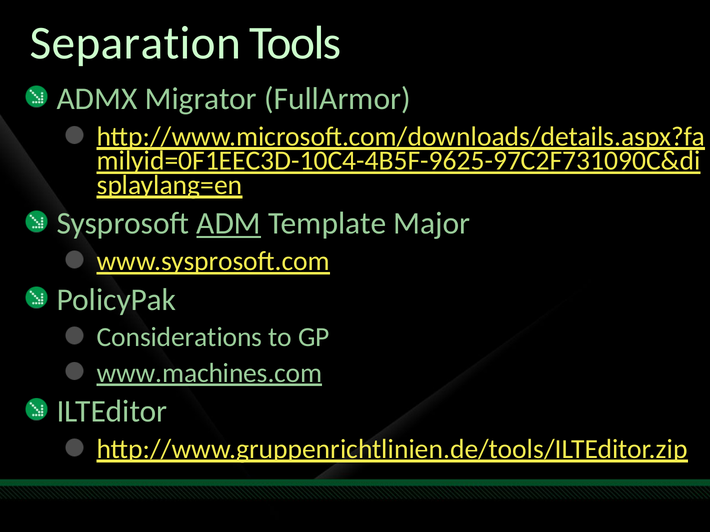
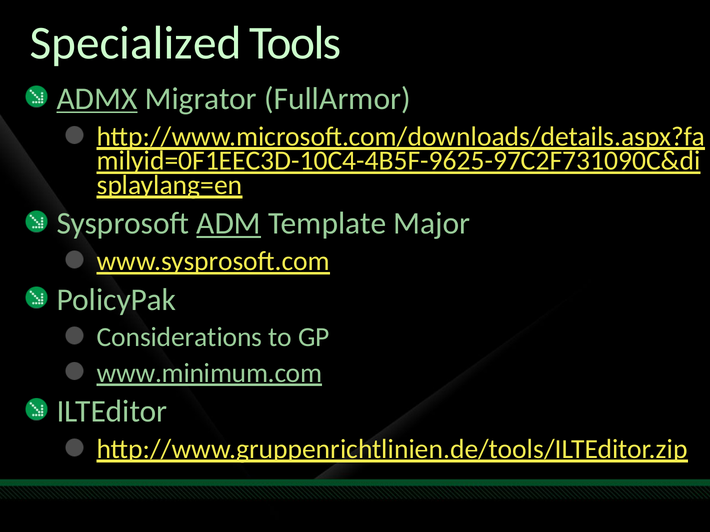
Separation: Separation -> Specialized
ADMX underline: none -> present
www.machines.com: www.machines.com -> www.minimum.com
